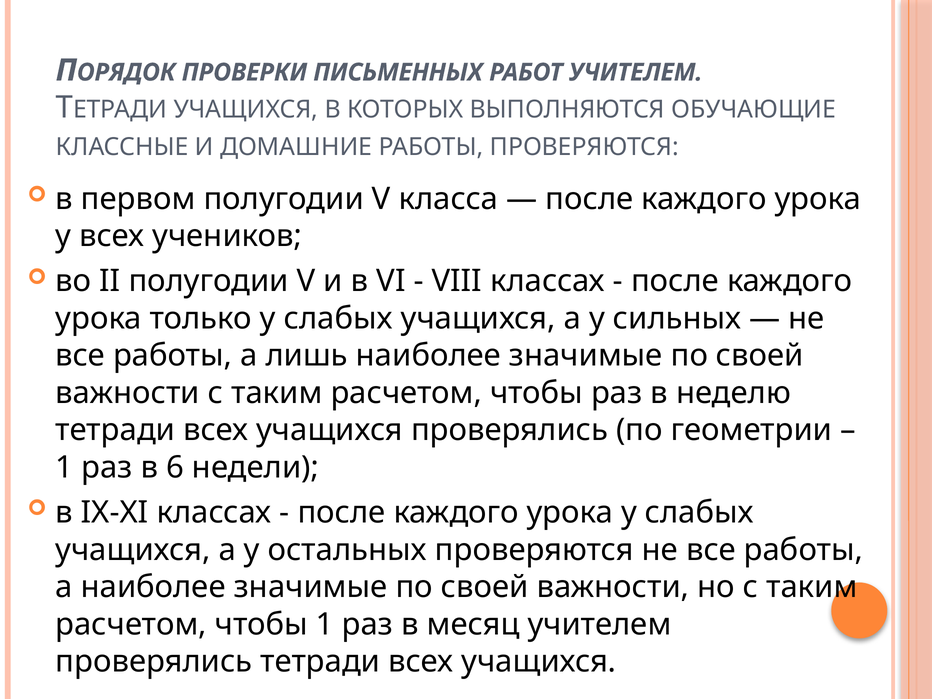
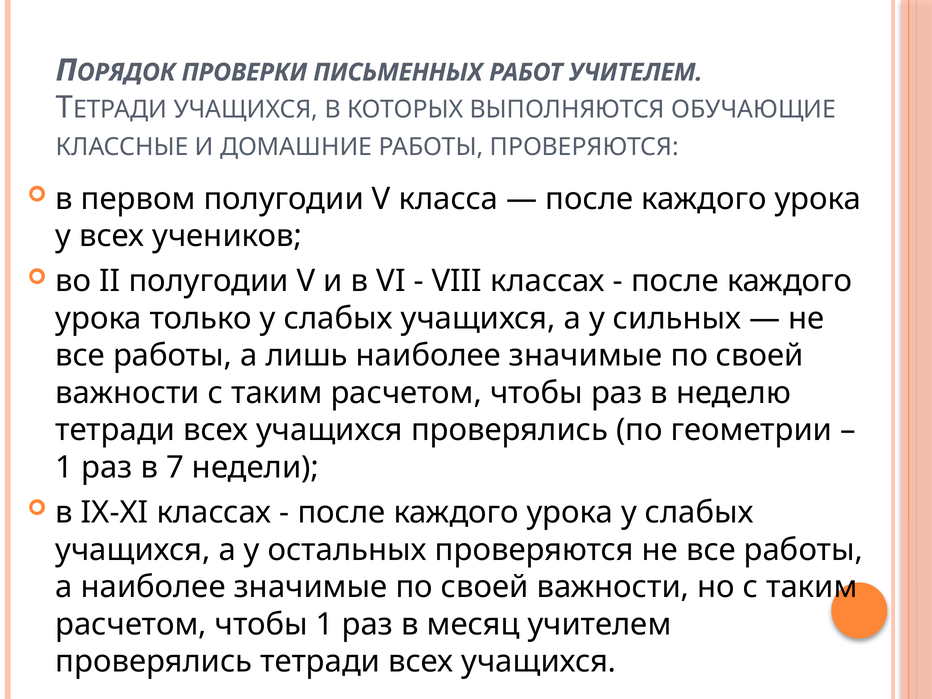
6: 6 -> 7
